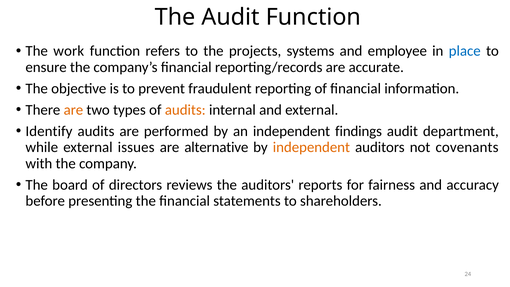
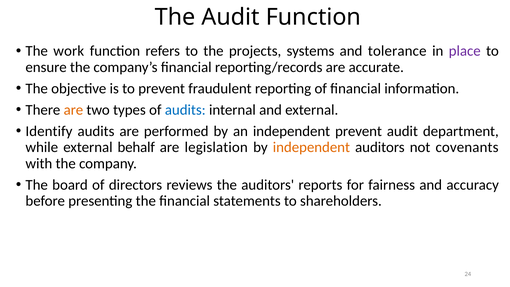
employee: employee -> tolerance
place colour: blue -> purple
audits at (185, 110) colour: orange -> blue
independent findings: findings -> prevent
issues: issues -> behalf
alternative: alternative -> legislation
